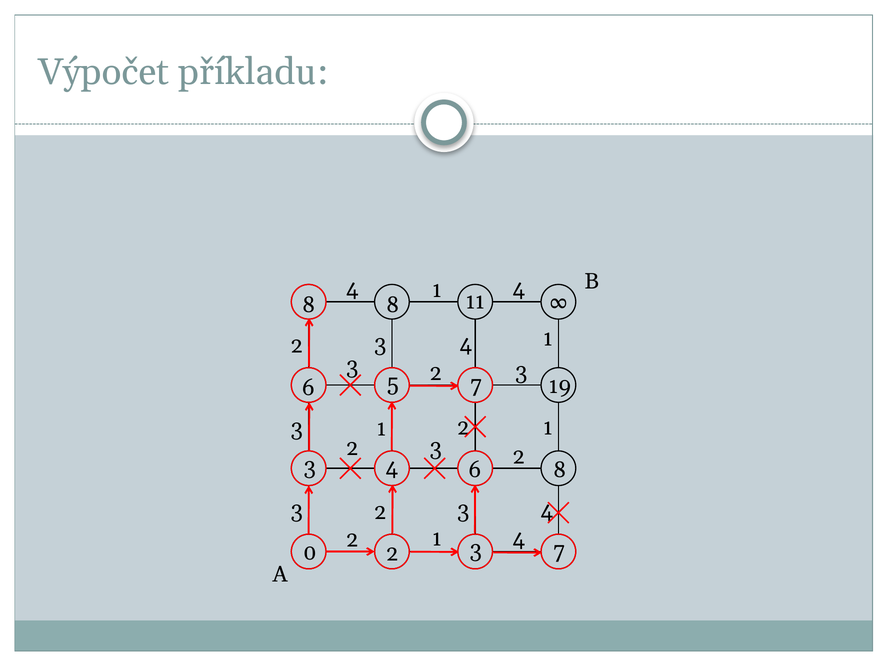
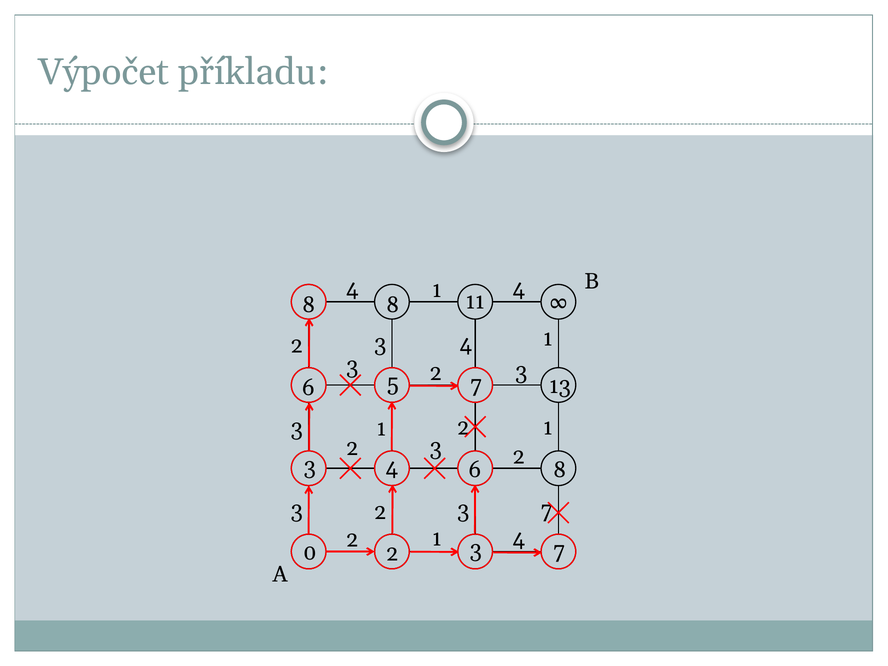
19: 19 -> 13
4 at (547, 511): 4 -> 7
